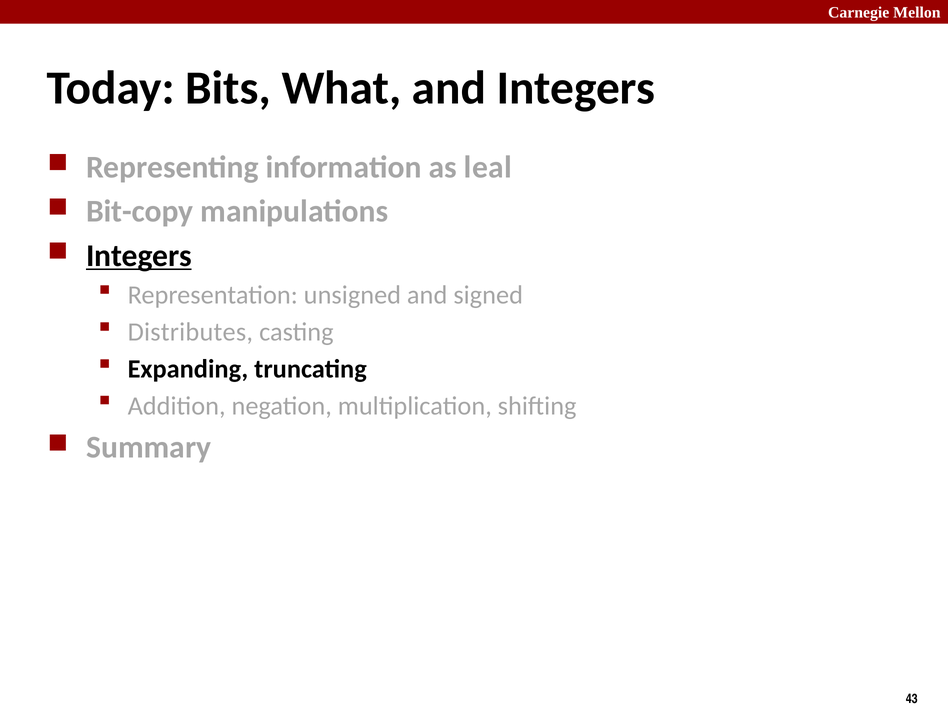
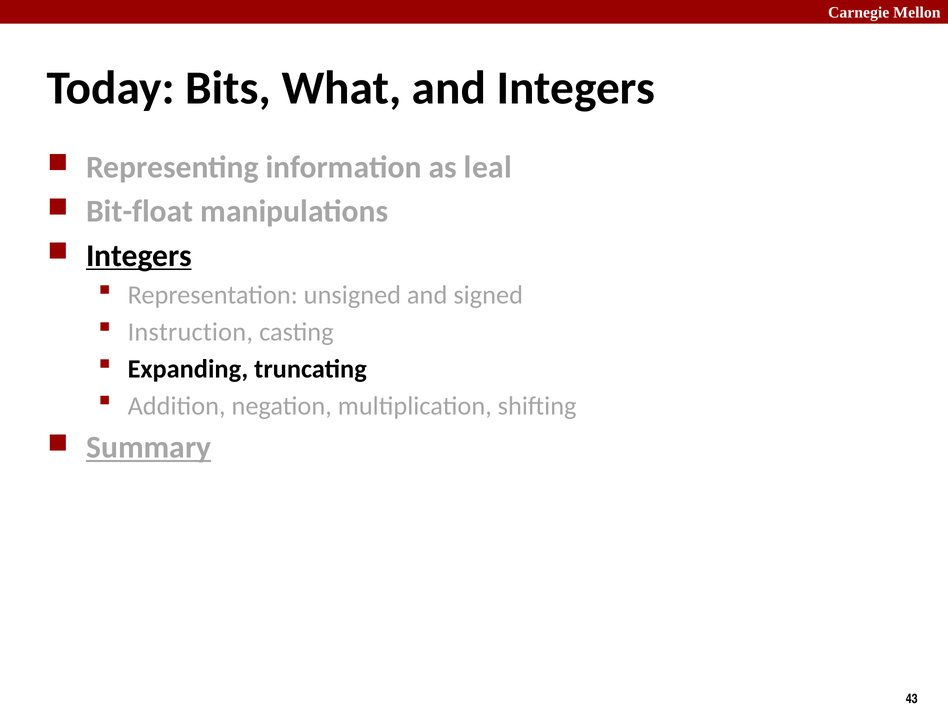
Bit-copy: Bit-copy -> Bit-float
Distributes: Distributes -> Instruction
Summary underline: none -> present
